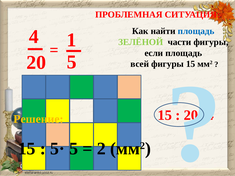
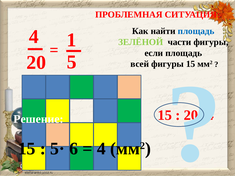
Решение colour: yellow -> white
5· 5: 5 -> 6
2 at (101, 149): 2 -> 4
